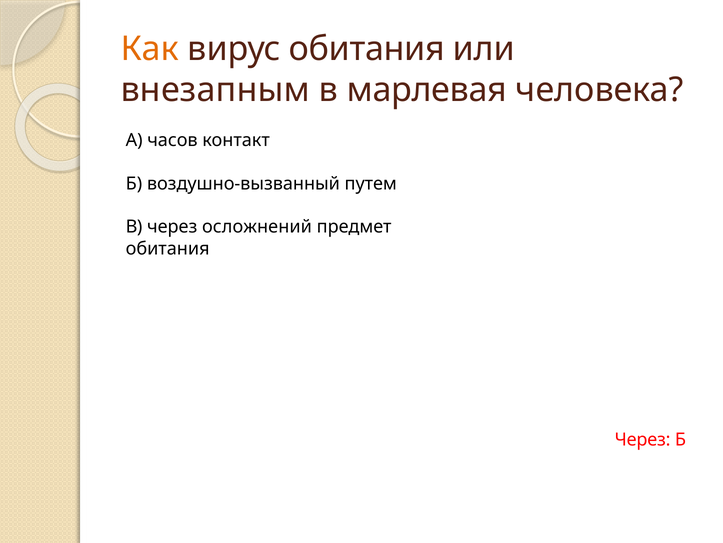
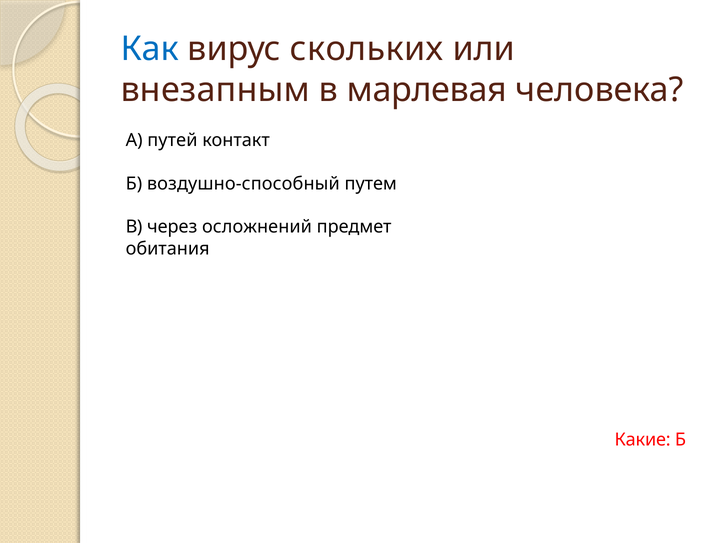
Как colour: orange -> blue
вирус обитания: обитания -> скольких
часов: часов -> путей
воздушно-вызванный: воздушно-вызванный -> воздушно-способный
Через at (643, 439): Через -> Какие
